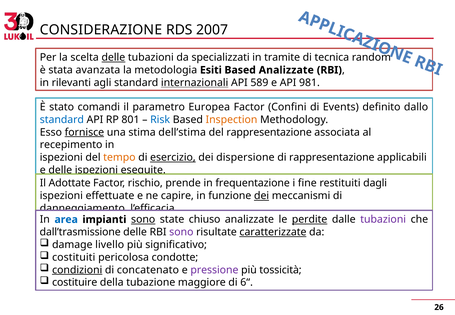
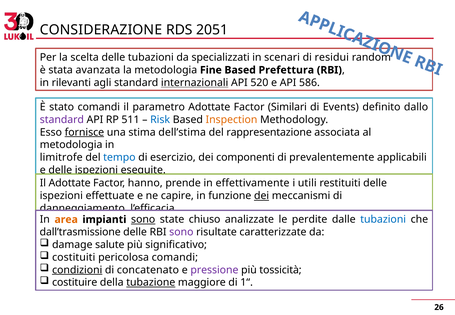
2007: 2007 -> 2051
delle at (113, 57) underline: present -> none
tramite: tramite -> scenari
tecnica: tecnica -> residui
Esiti: Esiti -> Fine
Based Analizzate: Analizzate -> Prefettura
589: 589 -> 520
981: 981 -> 586
parametro Europea: Europea -> Adottate
Confini: Confini -> Similari
standard at (62, 120) colour: blue -> purple
801: 801 -> 511
recepimento at (71, 145): recepimento -> metodologia
ispezioni at (61, 157): ispezioni -> limitrofe
tempo colour: orange -> blue
esercizio underline: present -> none
dispersione: dispersione -> componenti
di rappresentazione: rappresentazione -> prevalentemente
rischio: rischio -> hanno
frequentazione: frequentazione -> effettivamente
fine: fine -> utili
restituiti dagli: dagli -> delle
area colour: blue -> orange
perdite underline: present -> none
tubazioni at (383, 219) colour: purple -> blue
caratterizzate underline: present -> none
livello: livello -> salute
pericolosa condotte: condotte -> comandi
tubazione underline: none -> present
6“: 6“ -> 1“
